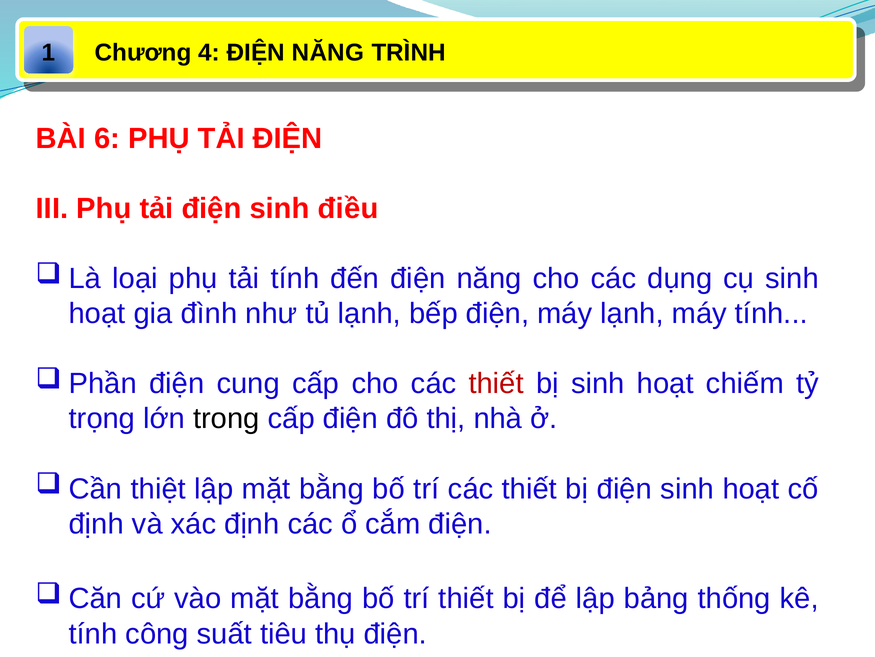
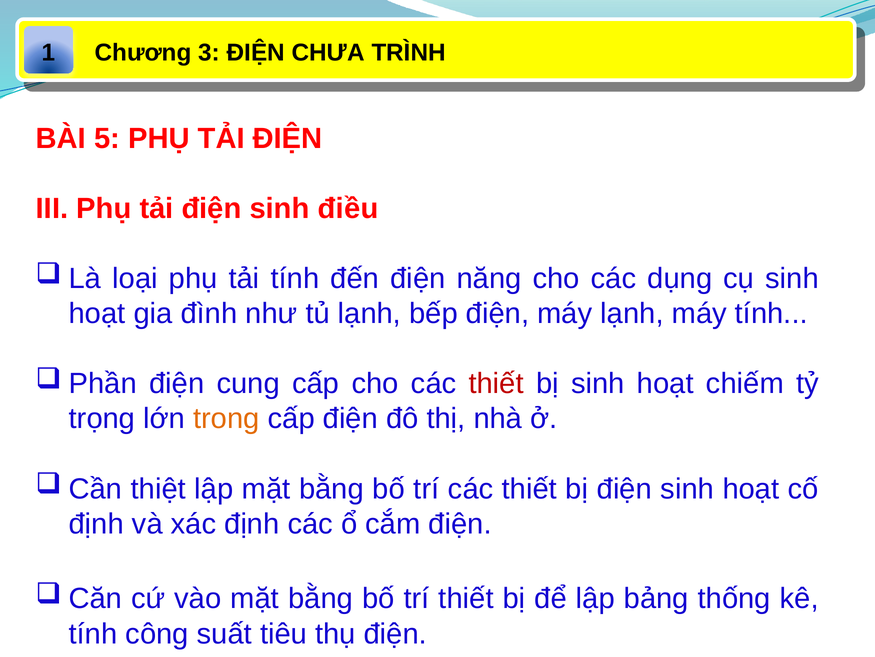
4: 4 -> 3
NĂNG at (328, 52): NĂNG -> CHƯA
6: 6 -> 5
trong colour: black -> orange
